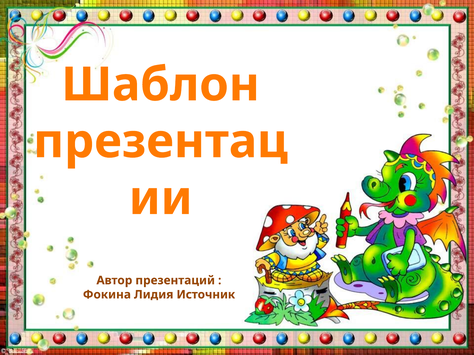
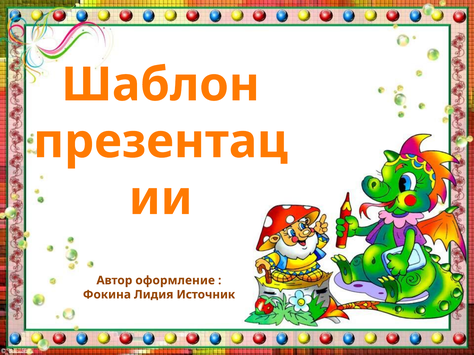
презентаций: презентаций -> оформление
